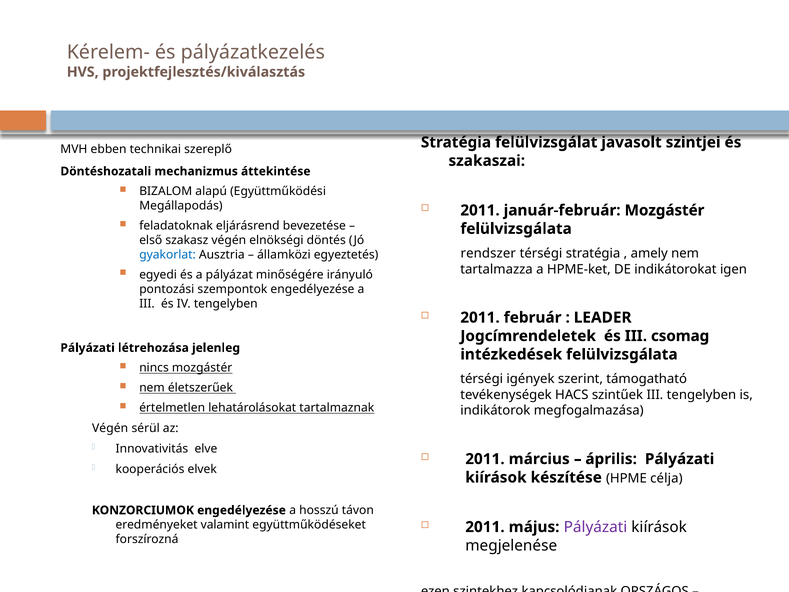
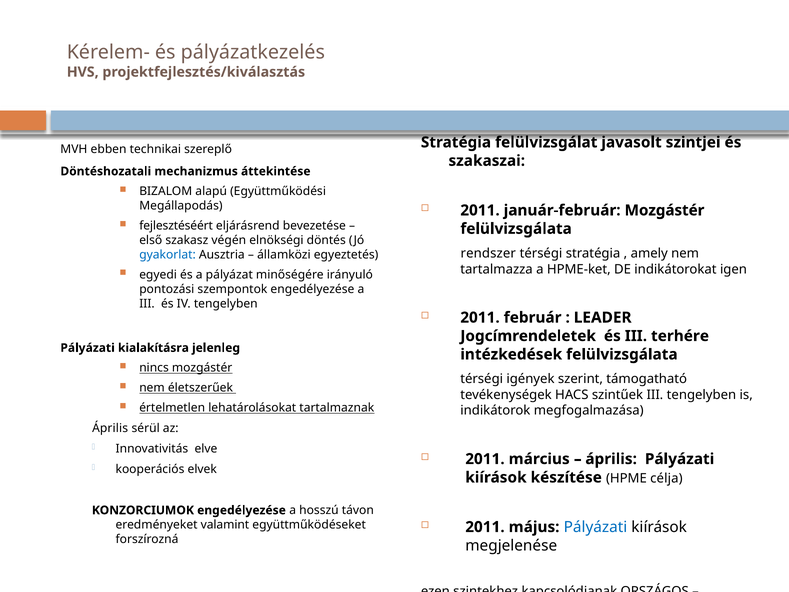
feladatoknak: feladatoknak -> fejlesztéséért
csomag: csomag -> terhére
létrehozása: létrehozása -> kialakításra
Végén at (110, 428): Végén -> Április
Pályázati at (595, 527) colour: purple -> blue
